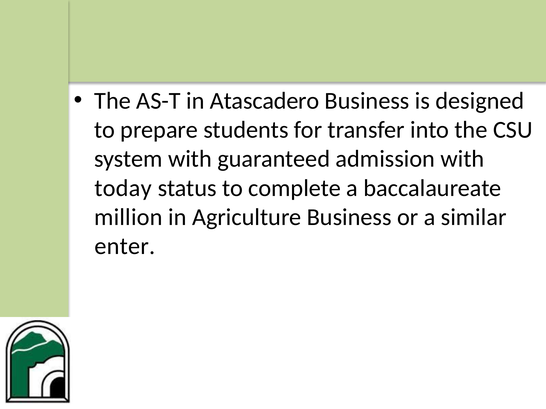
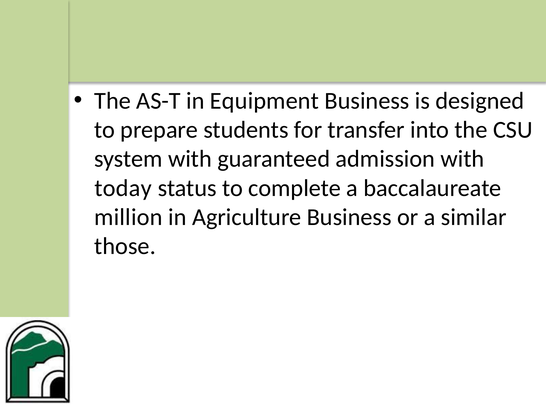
Atascadero: Atascadero -> Equipment
enter: enter -> those
